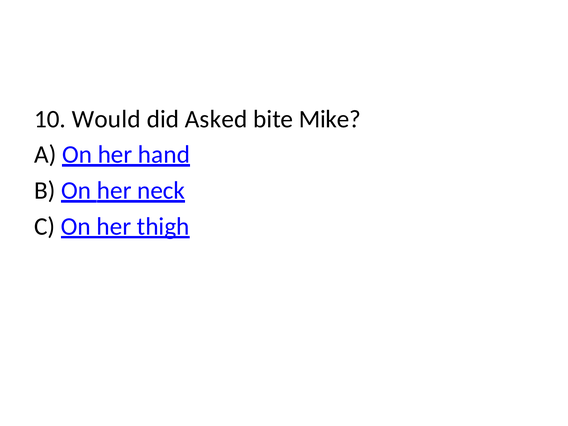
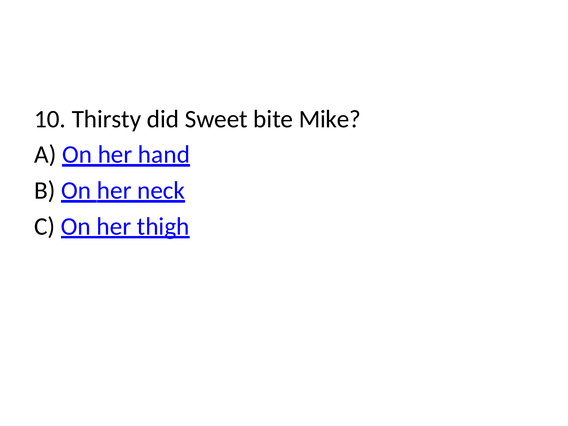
Would: Would -> Thirsty
Asked: Asked -> Sweet
